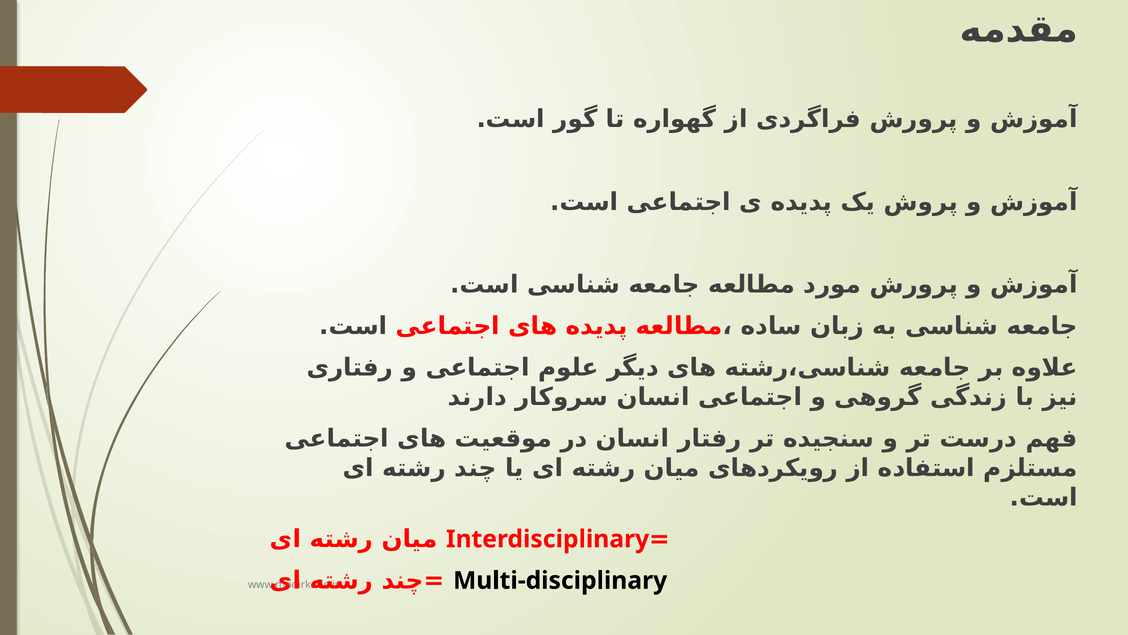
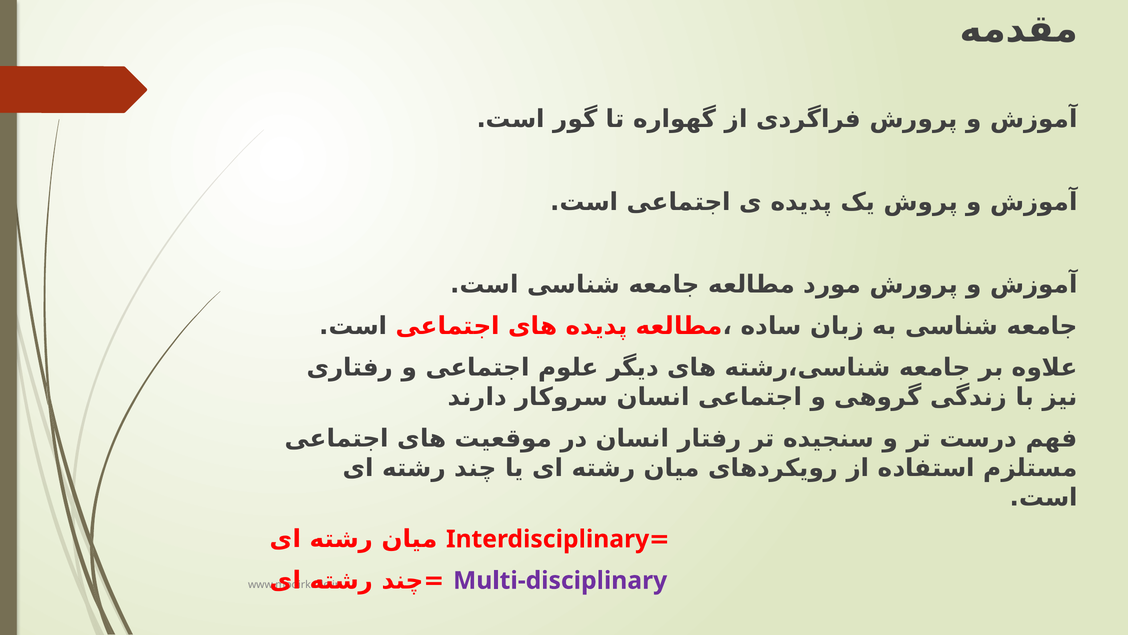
Multi-disciplinary colour: black -> purple
